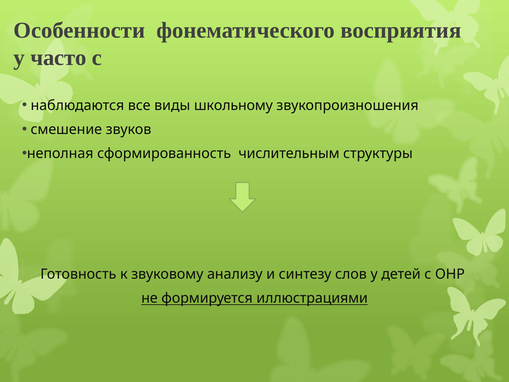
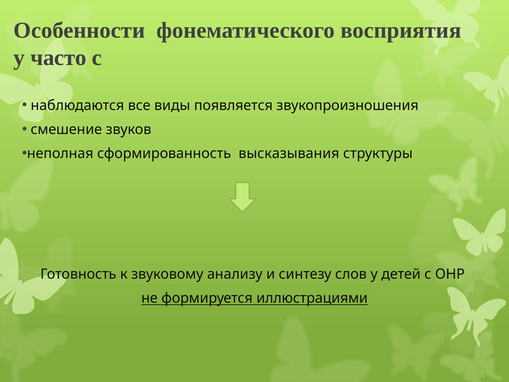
школьному: школьному -> появляется
числительным: числительным -> высказывания
